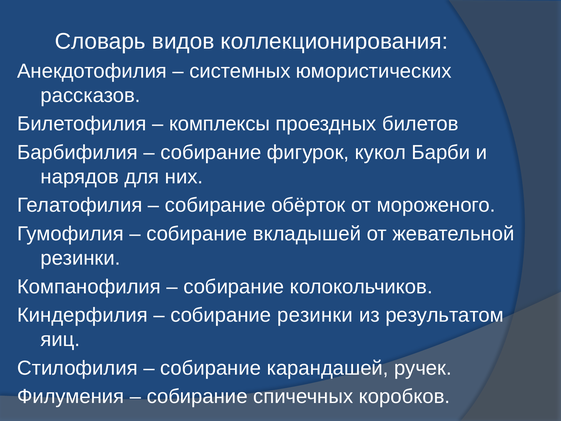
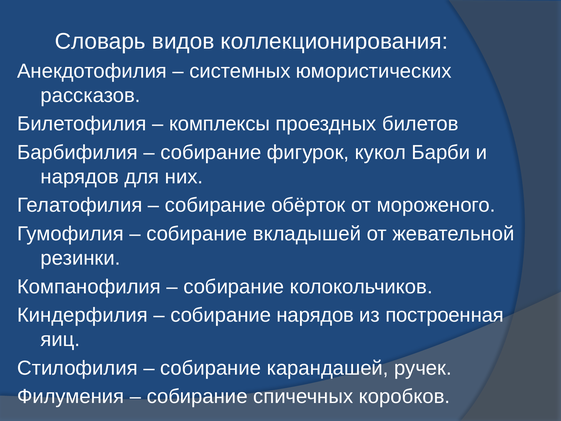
собирание резинки: резинки -> нарядов
результатом: результатом -> построенная
